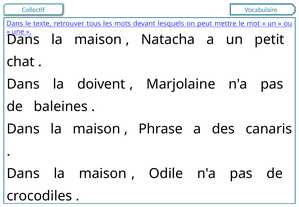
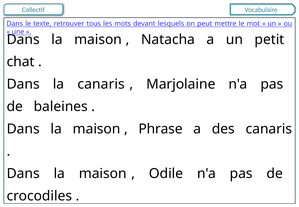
la doivent: doivent -> canaris
